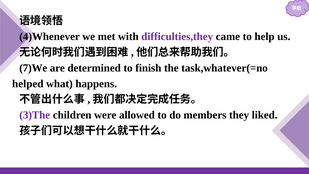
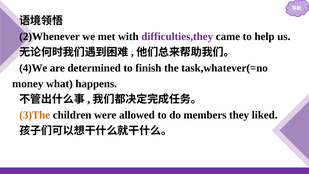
4)Whenever: 4)Whenever -> 2)Whenever
7)We: 7)We -> 4)We
helped: helped -> money
3)The colour: purple -> orange
